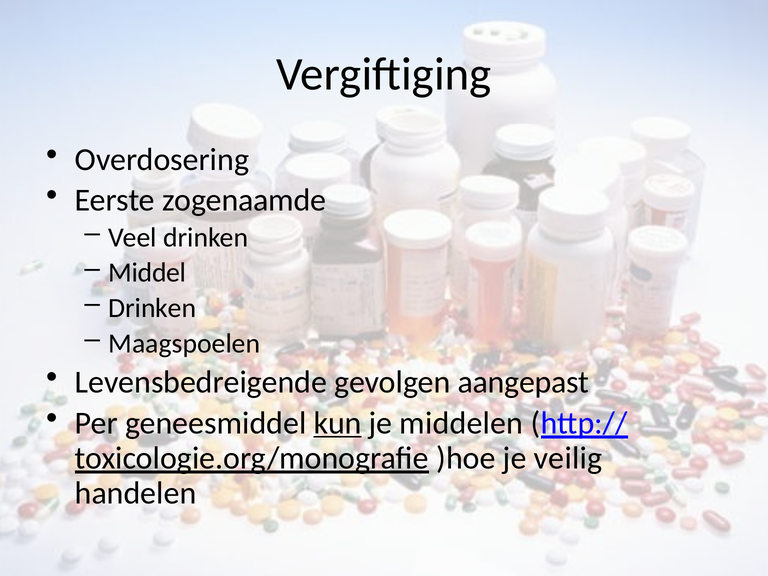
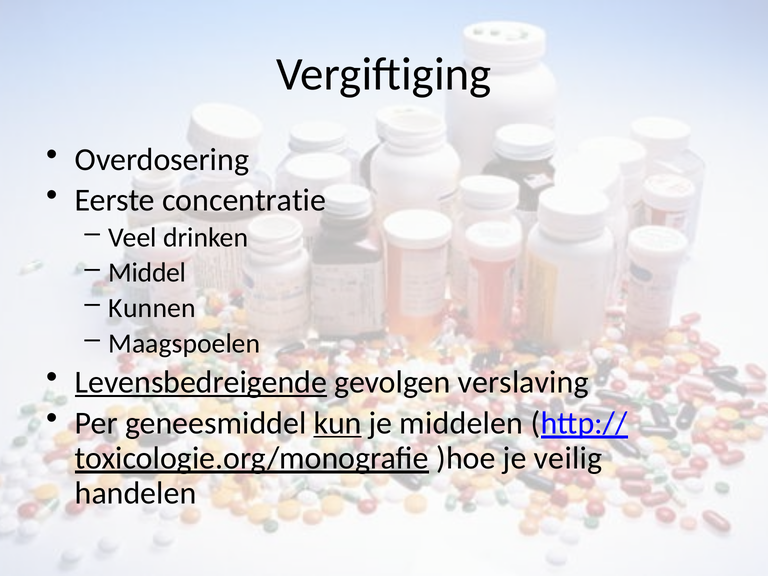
zogenaamde: zogenaamde -> concentratie
Drinken at (152, 308): Drinken -> Kunnen
Levensbedreigende underline: none -> present
aangepast: aangepast -> verslaving
